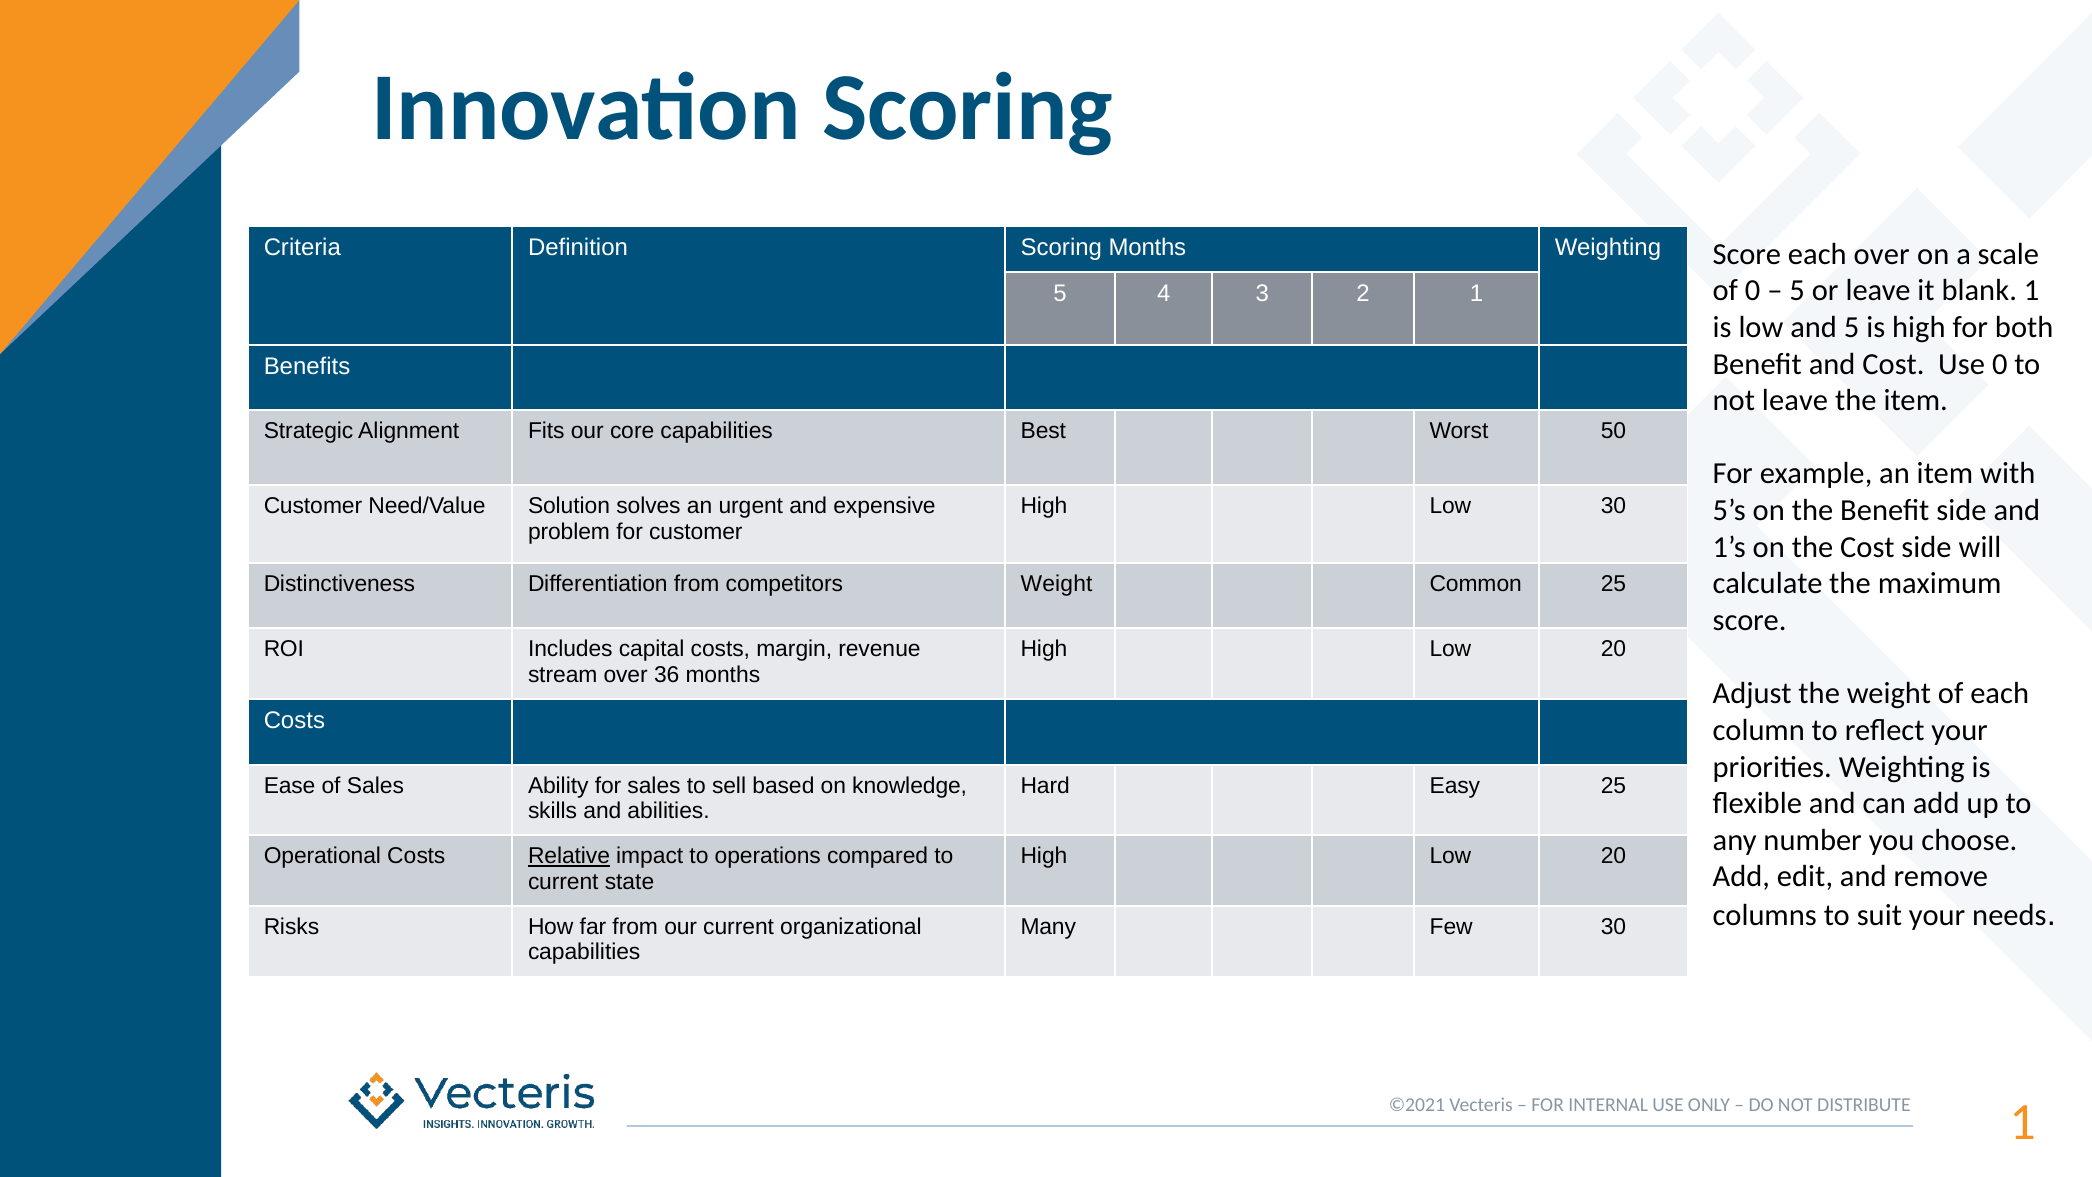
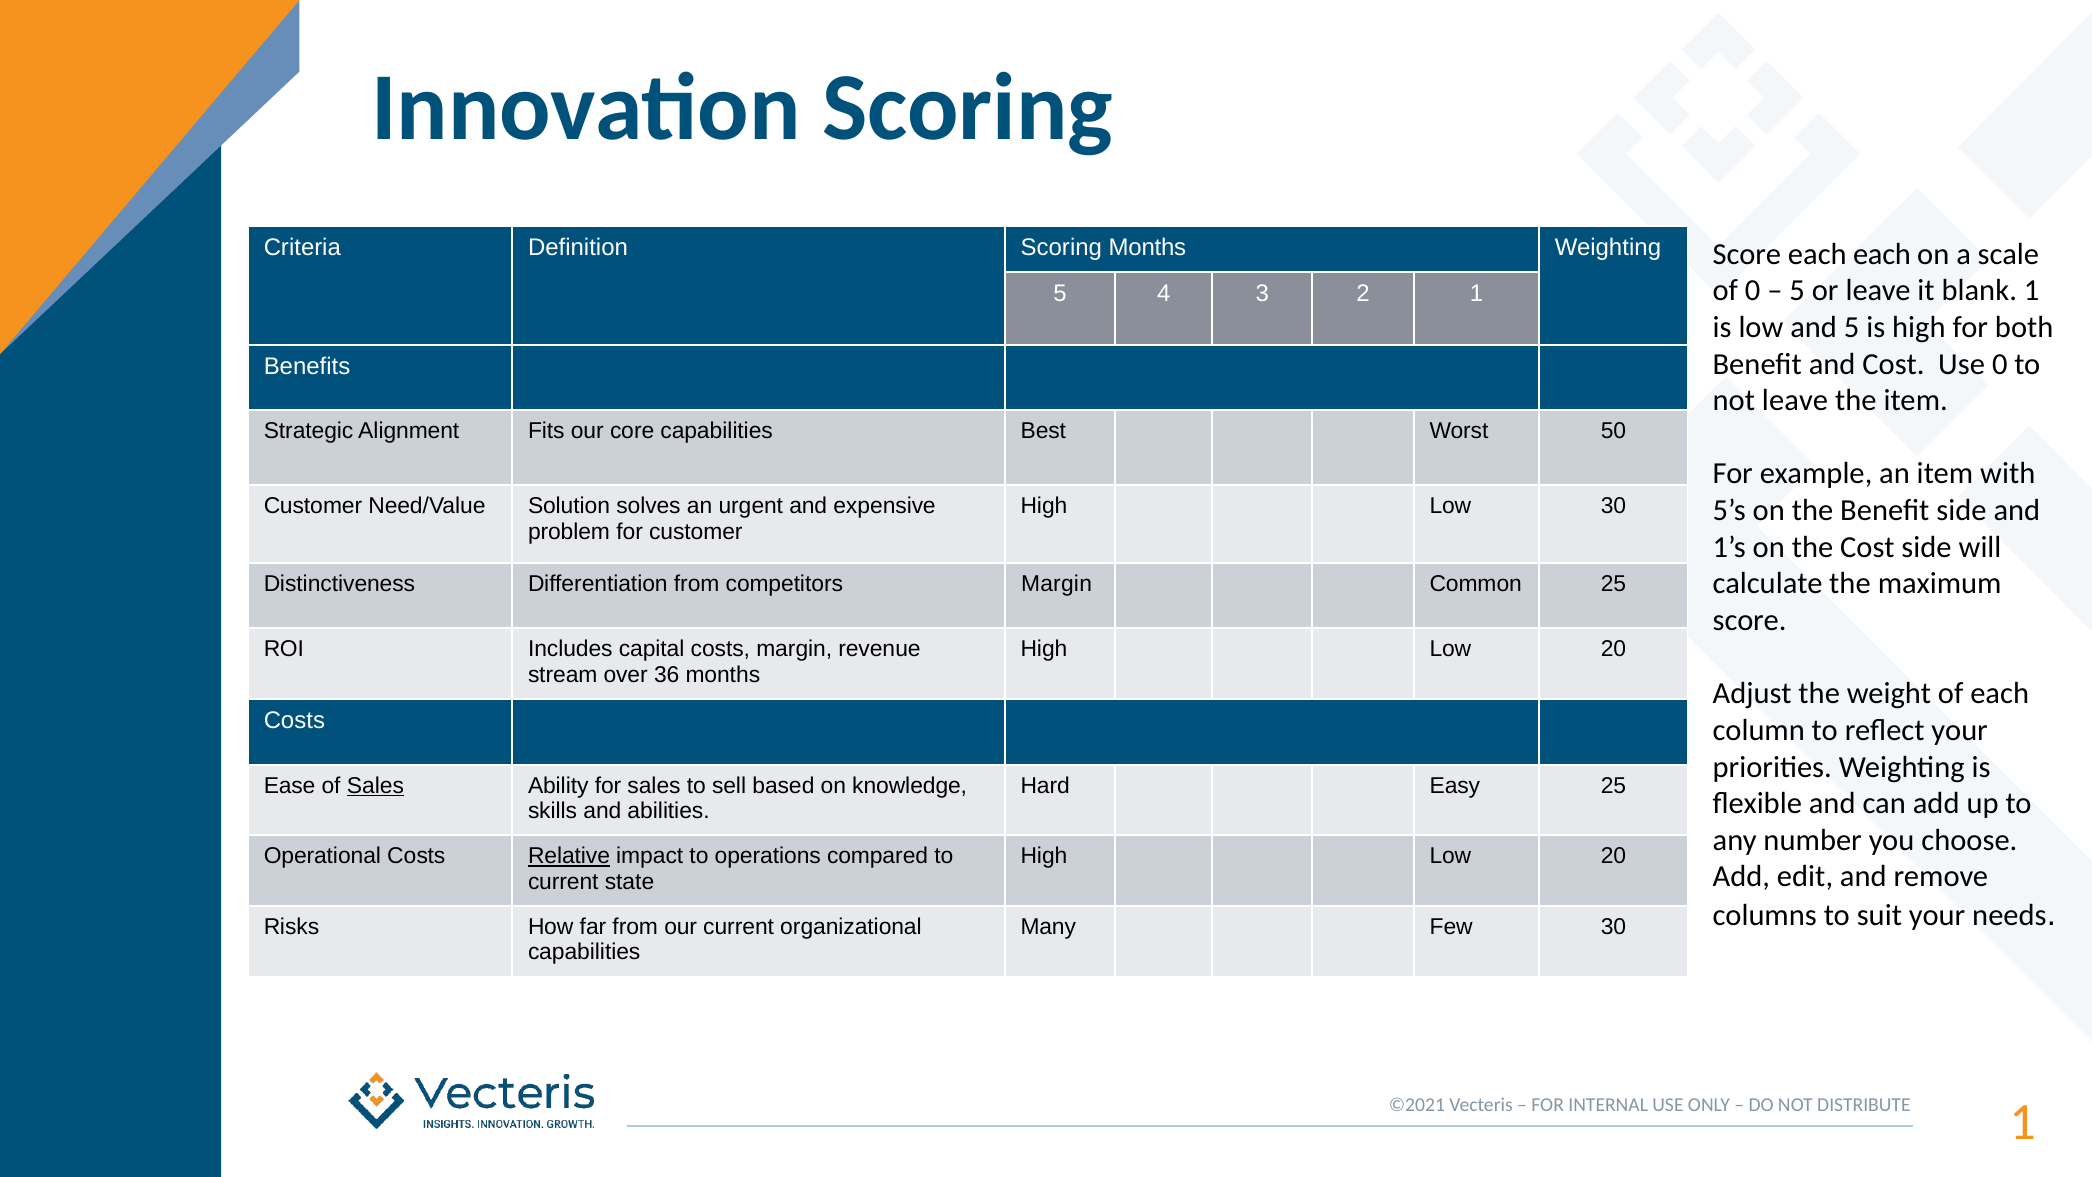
each over: over -> each
competitors Weight: Weight -> Margin
Sales at (375, 785) underline: none -> present
